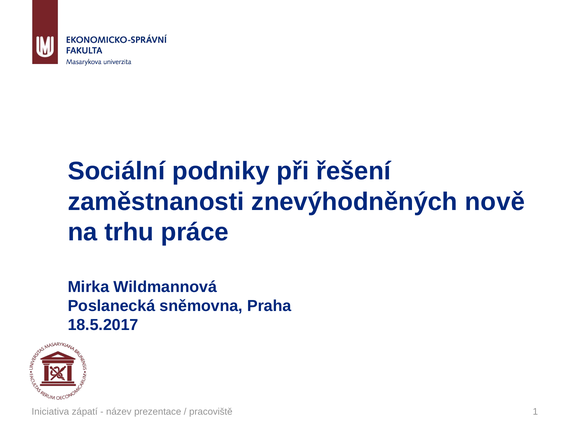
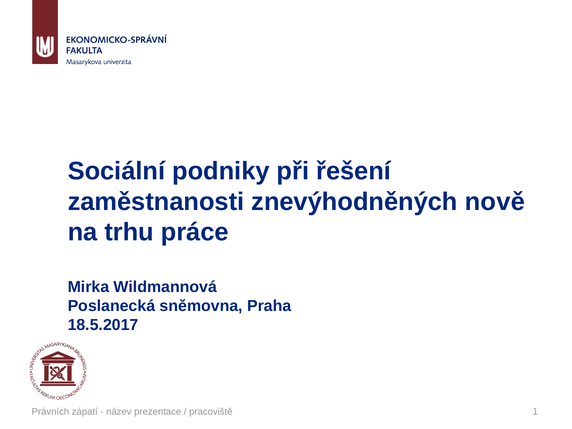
Iniciativa: Iniciativa -> Právních
